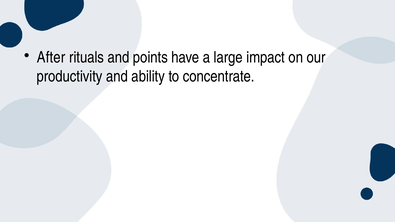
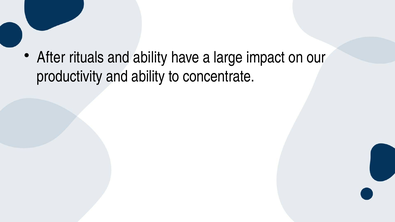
rituals and points: points -> ability
